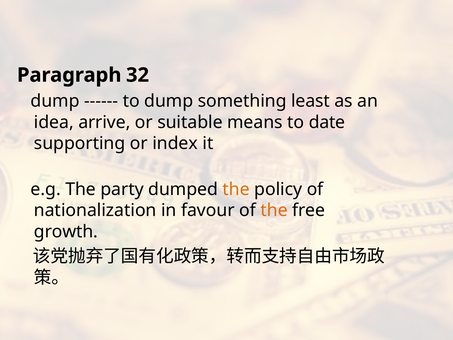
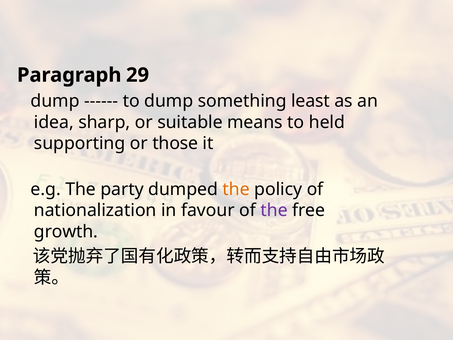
32: 32 -> 29
arrive: arrive -> sharp
date: date -> held
index: index -> those
the at (274, 210) colour: orange -> purple
